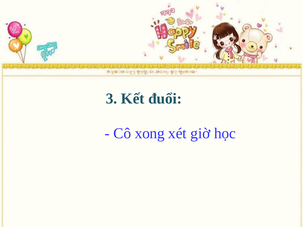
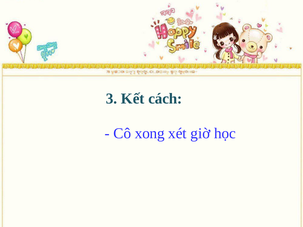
đuổi: đuổi -> cách
